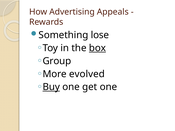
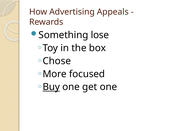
box underline: present -> none
Group: Group -> Chose
evolved: evolved -> focused
